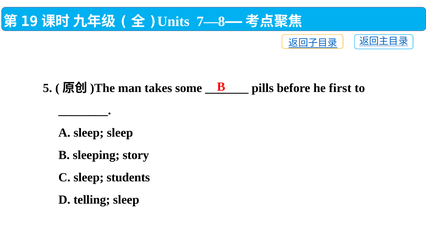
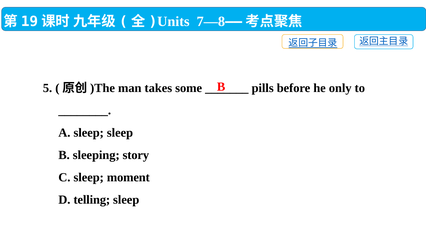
first: first -> only
students: students -> moment
